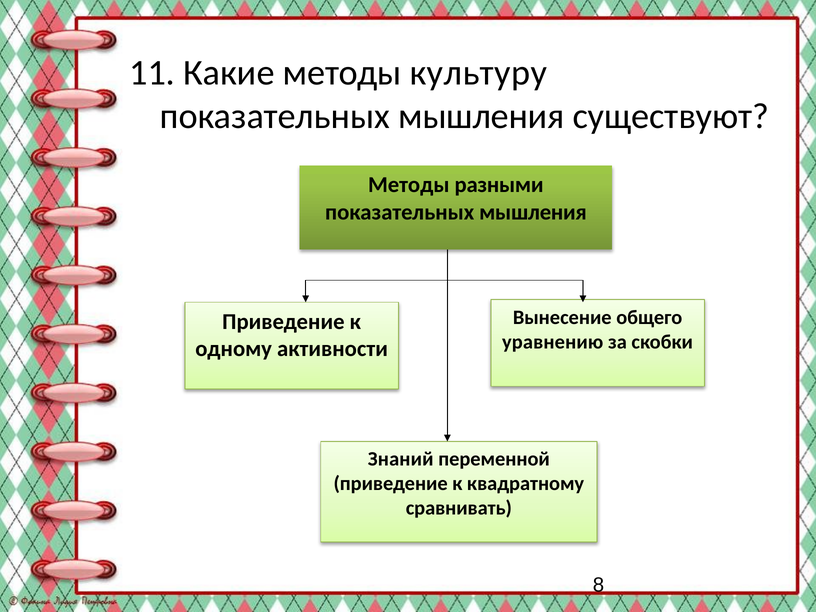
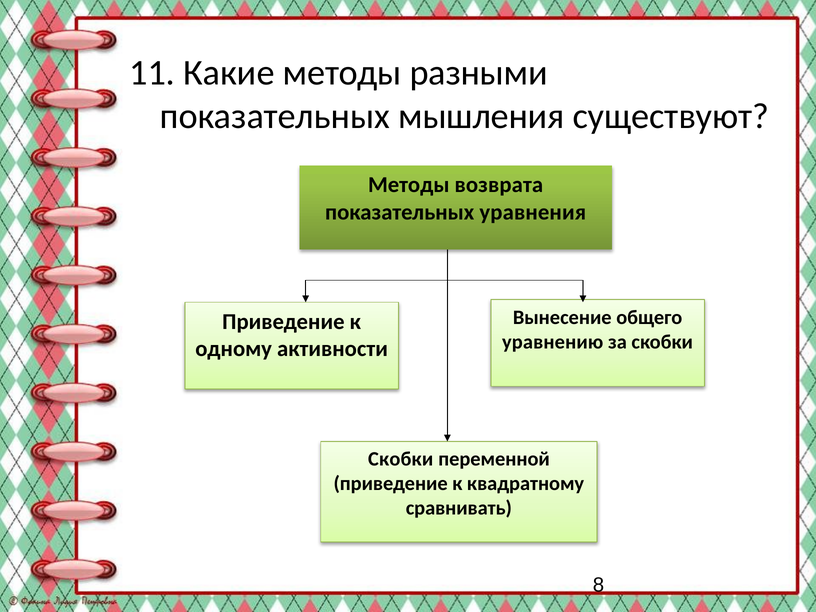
культуру: культуру -> разными
разными: разными -> возврата
мышления at (533, 212): мышления -> уравнения
Знаний at (401, 459): Знаний -> Скобки
